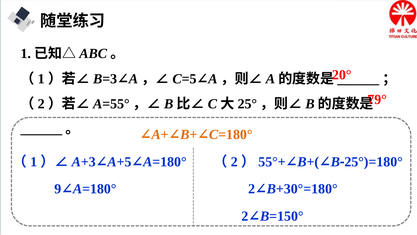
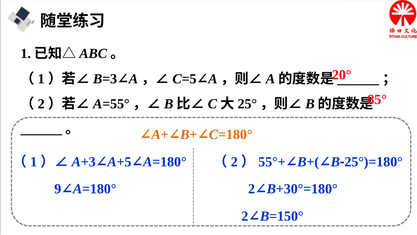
79°: 79° -> 85°
